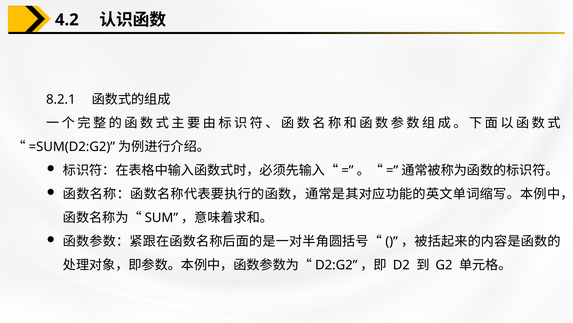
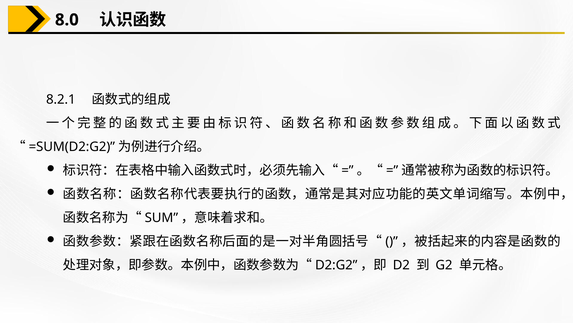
4.2: 4.2 -> 8.0
